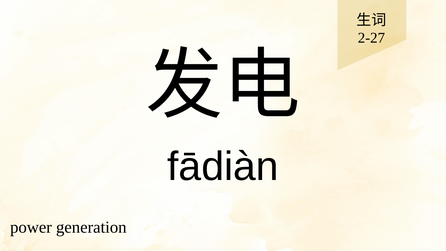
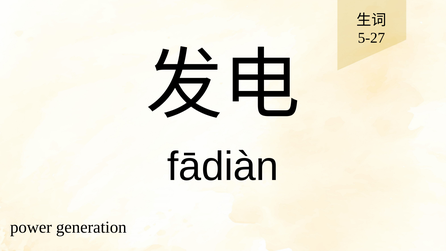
2-27: 2-27 -> 5-27
